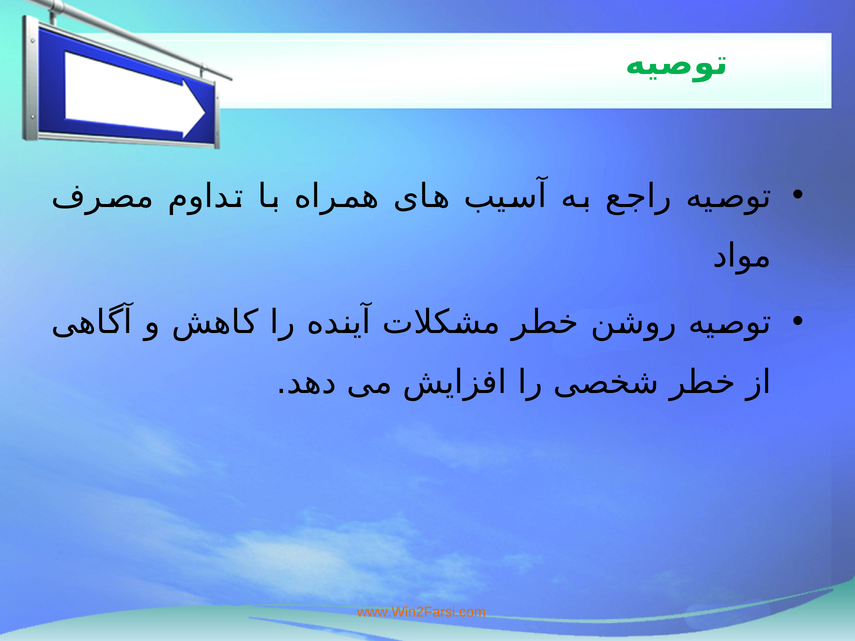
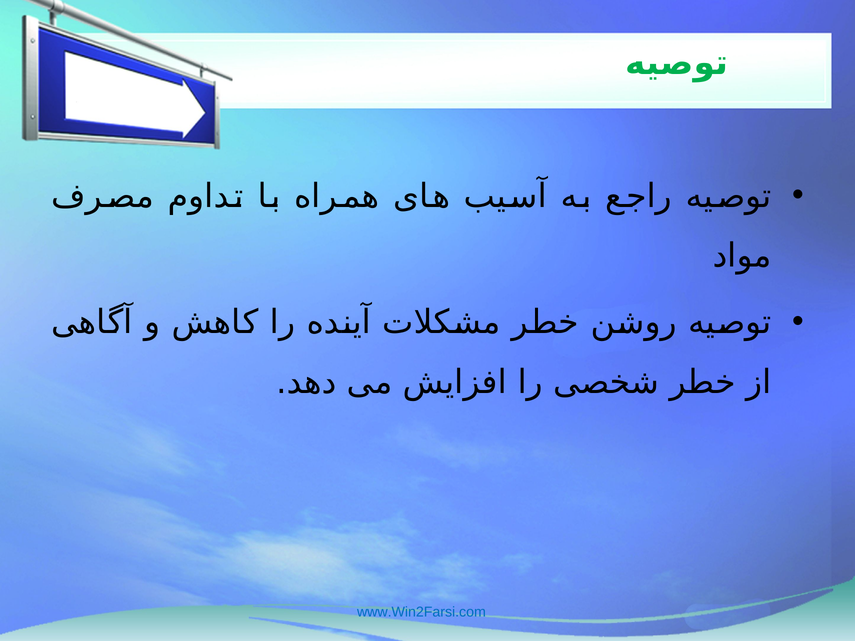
www.Win2Farsi.com colour: orange -> blue
